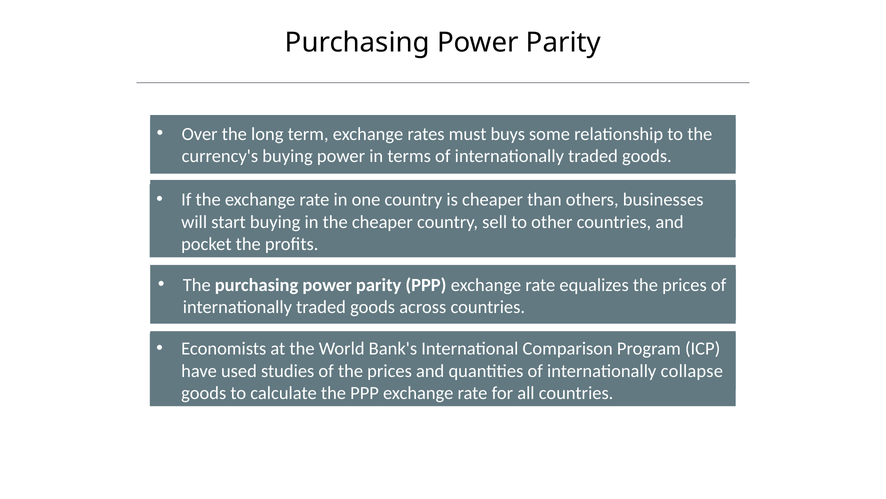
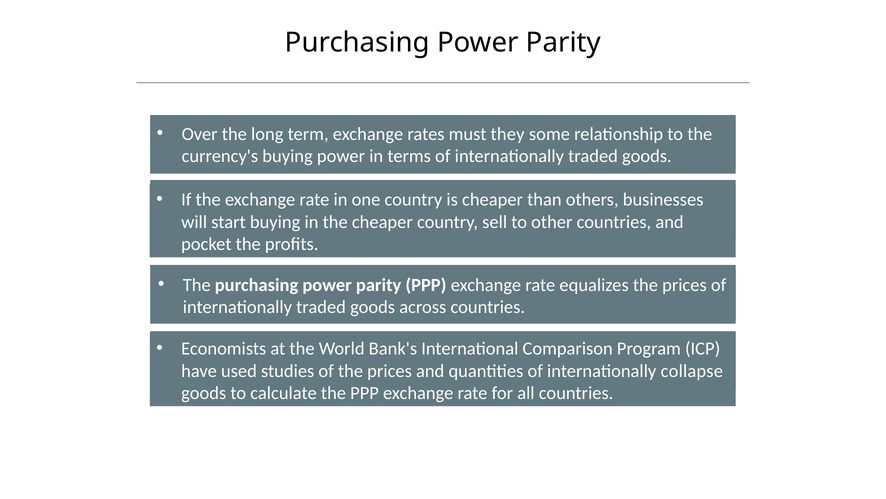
buys: buys -> they
